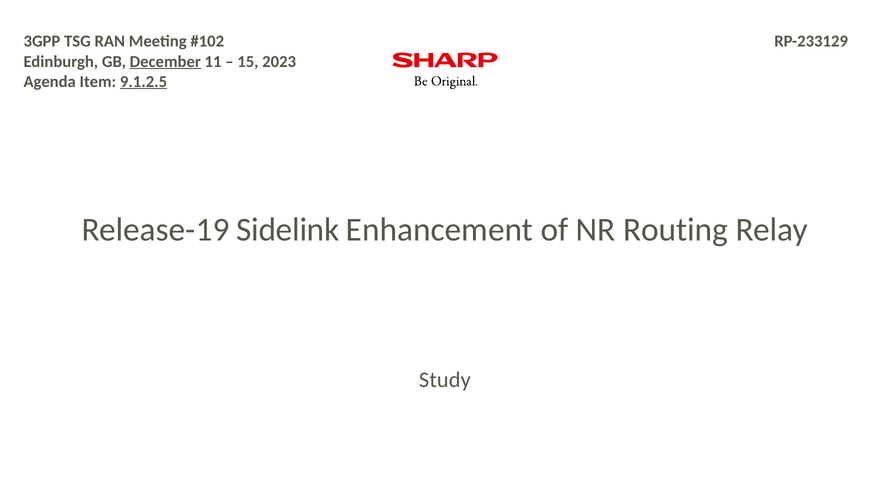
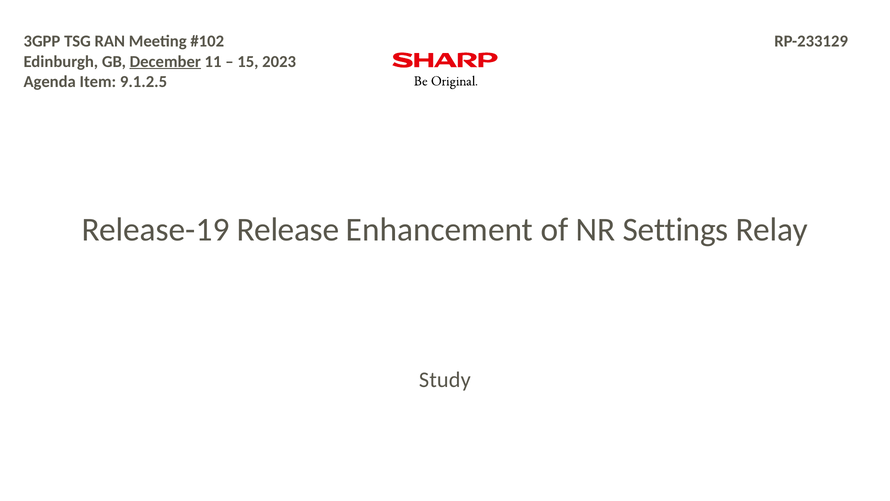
9.1.2.5 underline: present -> none
Sidelink: Sidelink -> Release
Routing: Routing -> Settings
